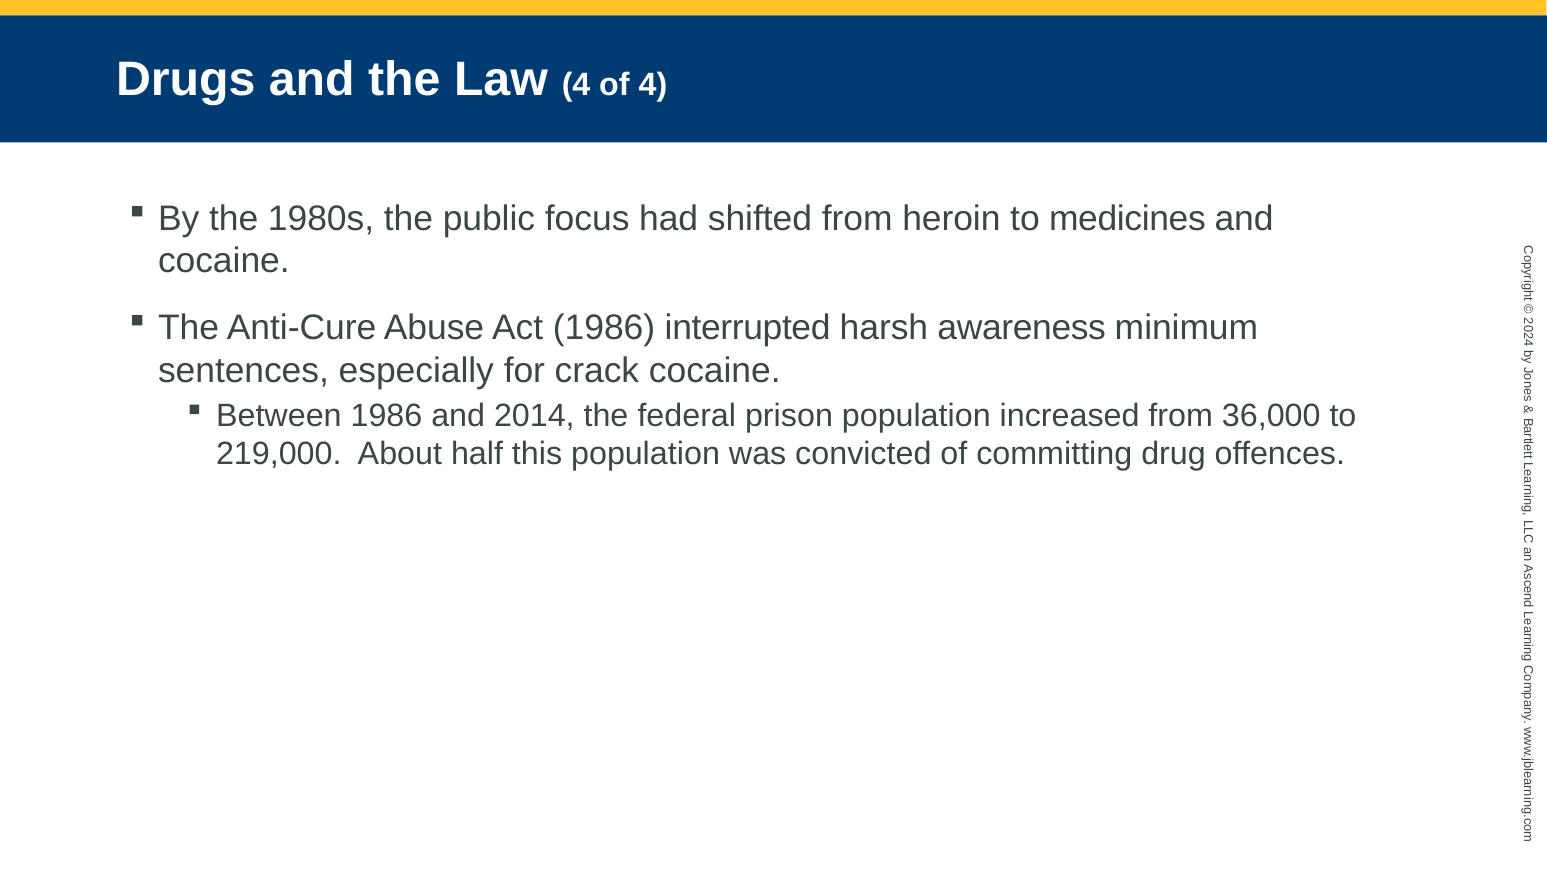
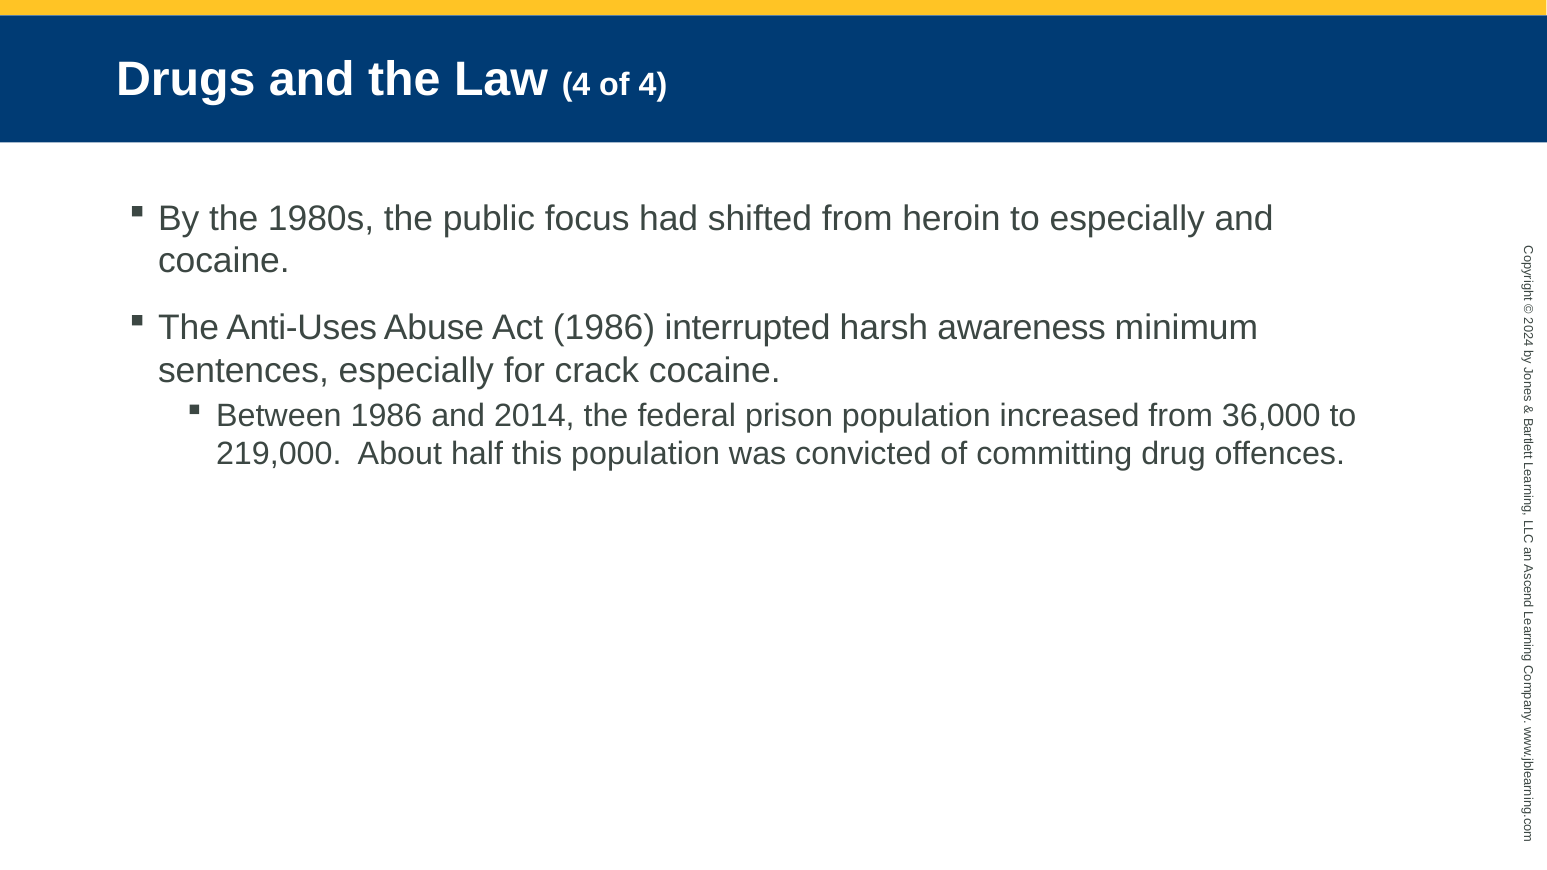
to medicines: medicines -> especially
Anti-Cure: Anti-Cure -> Anti-Uses
